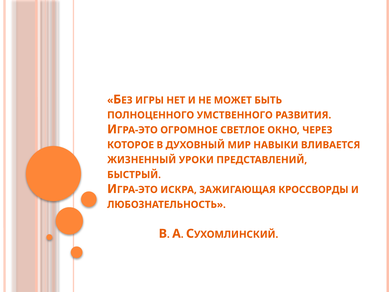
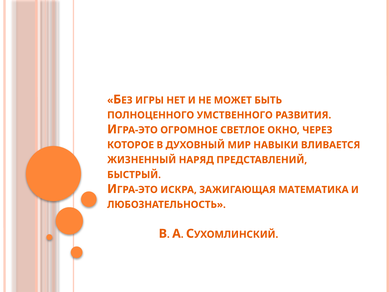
УРОКИ: УРОКИ -> НАРЯД
КРОССВОРДЫ: КРОССВОРДЫ -> МАТЕМАТИКА
